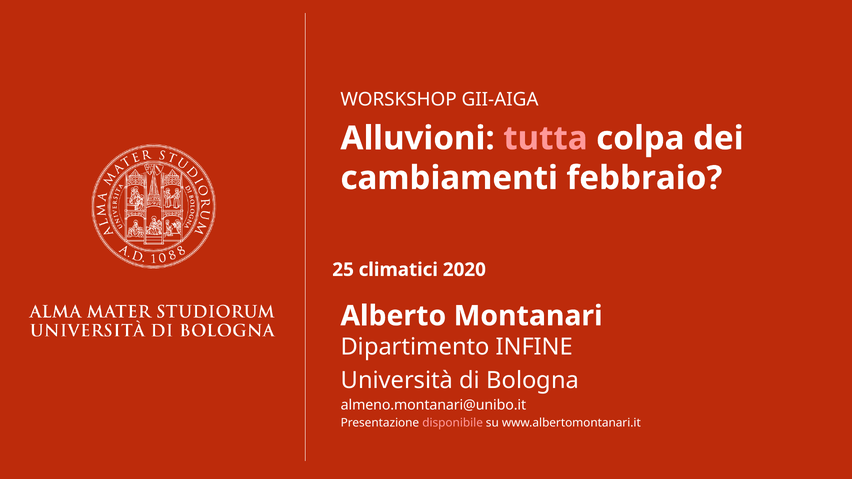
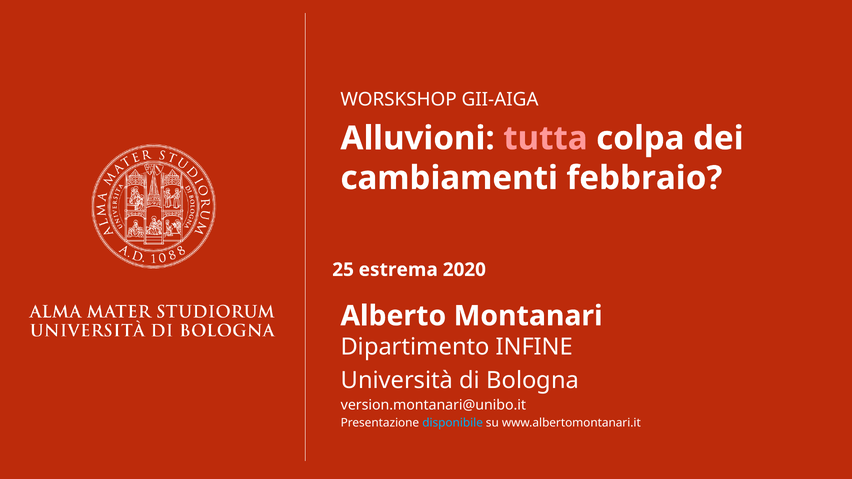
climatici: climatici -> estrema
almeno.montanari@unibo.it: almeno.montanari@unibo.it -> version.montanari@unibo.it
disponibile colour: pink -> light blue
